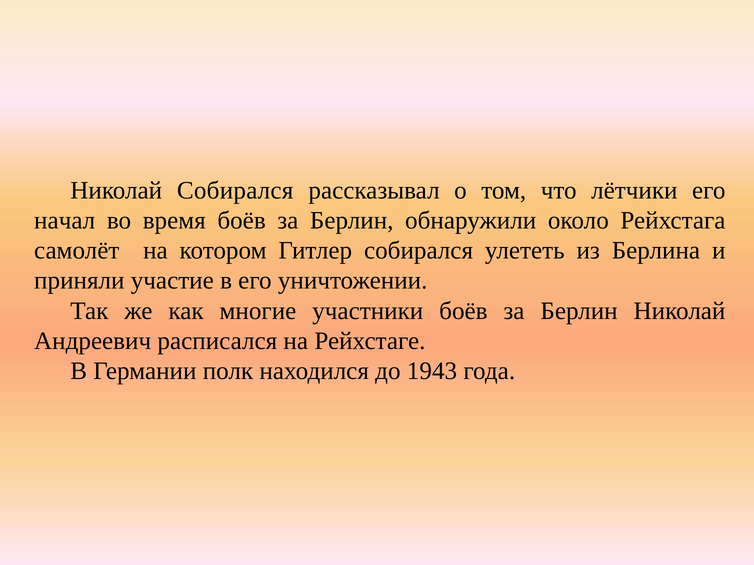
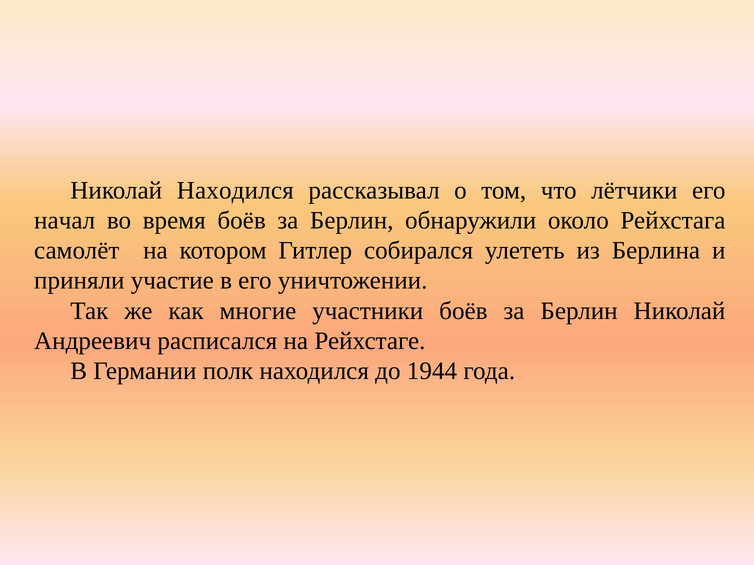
Николай Собирался: Собирался -> Находился
1943: 1943 -> 1944
